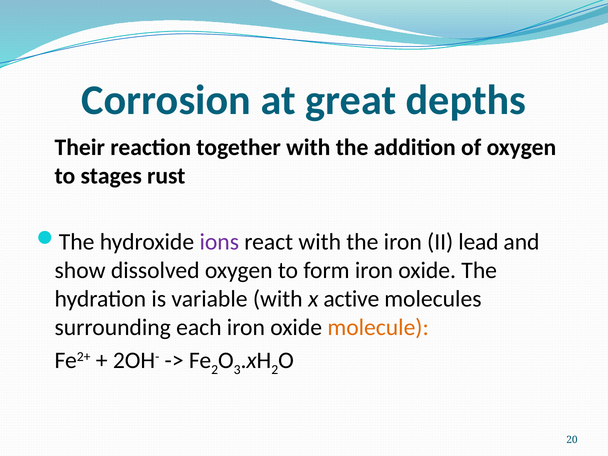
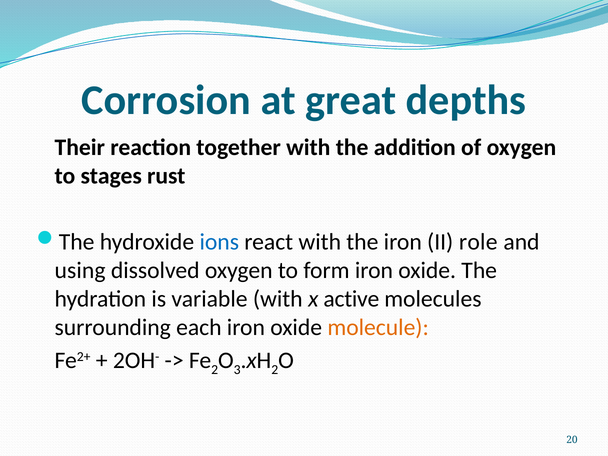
ions colour: purple -> blue
lead: lead -> role
show: show -> using
